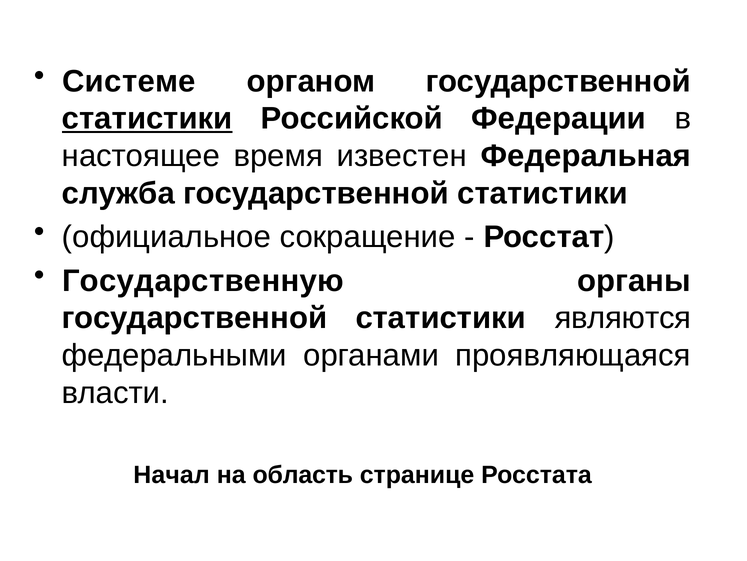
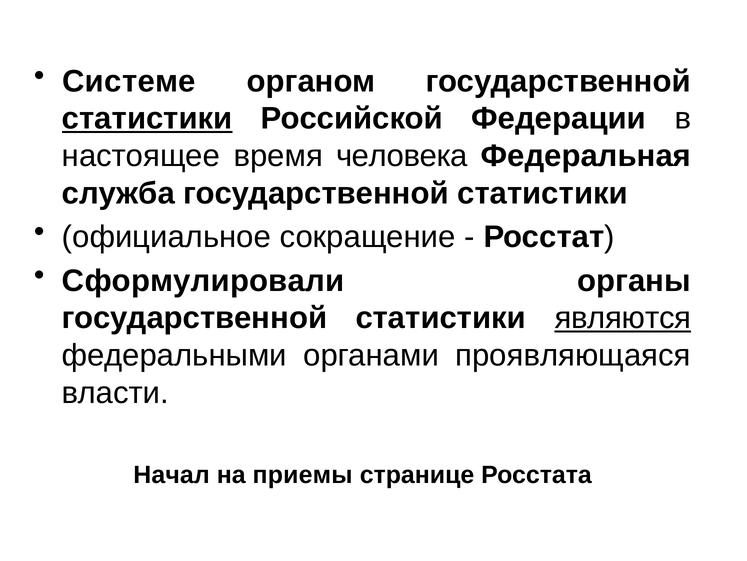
известен: известен -> человека
Государственную: Государственную -> Сформулировали
являются underline: none -> present
область: область -> приемы
